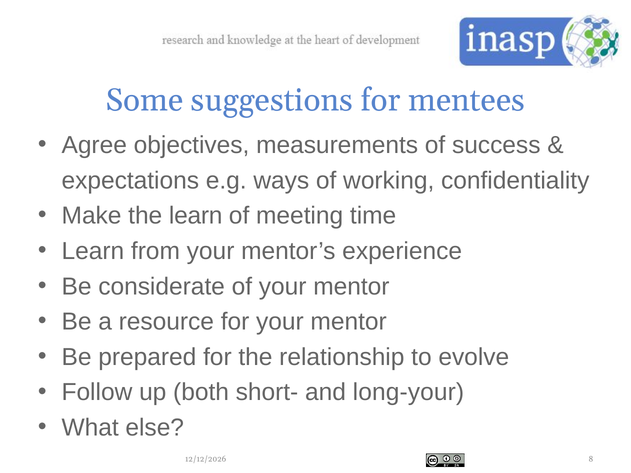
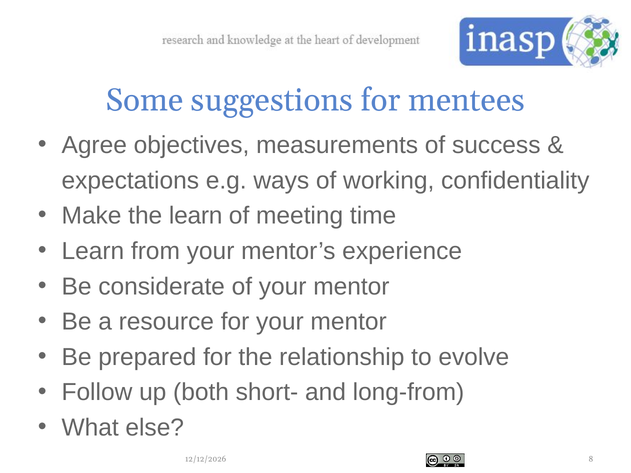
long-your: long-your -> long-from
